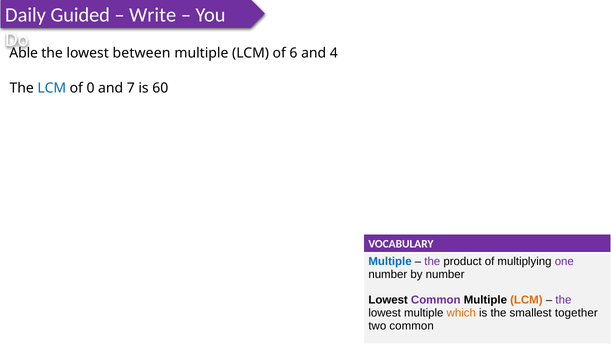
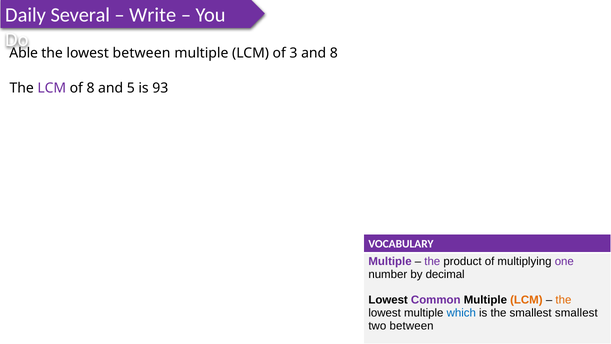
Guided: Guided -> Several
6: 6 -> 3
and 4: 4 -> 8
LCM at (52, 88) colour: blue -> purple
of 0: 0 -> 8
7: 7 -> 5
60: 60 -> 93
Multiple at (390, 261) colour: blue -> purple
by number: number -> decimal
the at (563, 300) colour: purple -> orange
which colour: orange -> blue
smallest together: together -> smallest
two common: common -> between
